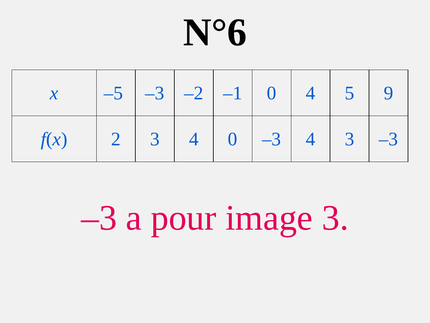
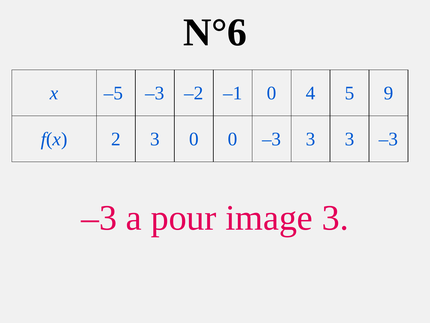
3 4: 4 -> 0
–3 4: 4 -> 3
